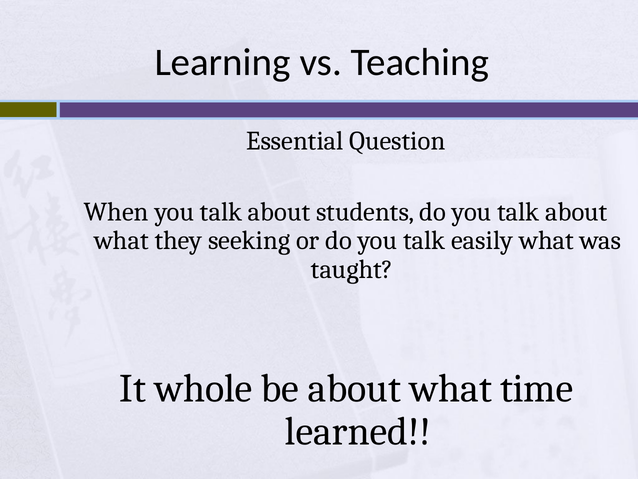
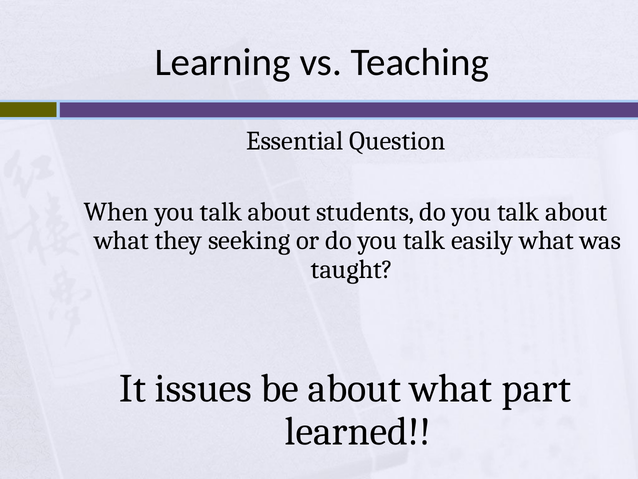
whole: whole -> issues
time: time -> part
